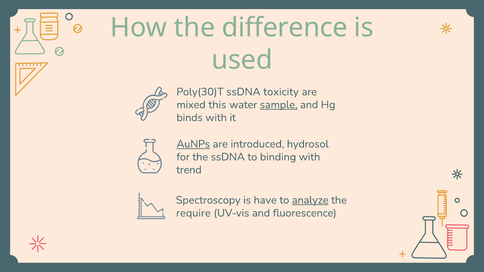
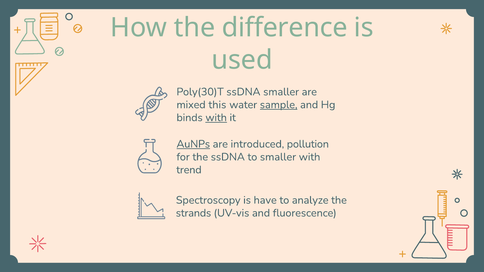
ssDNA toxicity: toxicity -> smaller
with at (216, 118) underline: none -> present
hydrosol: hydrosol -> pollution
to binding: binding -> smaller
analyze underline: present -> none
require: require -> strands
